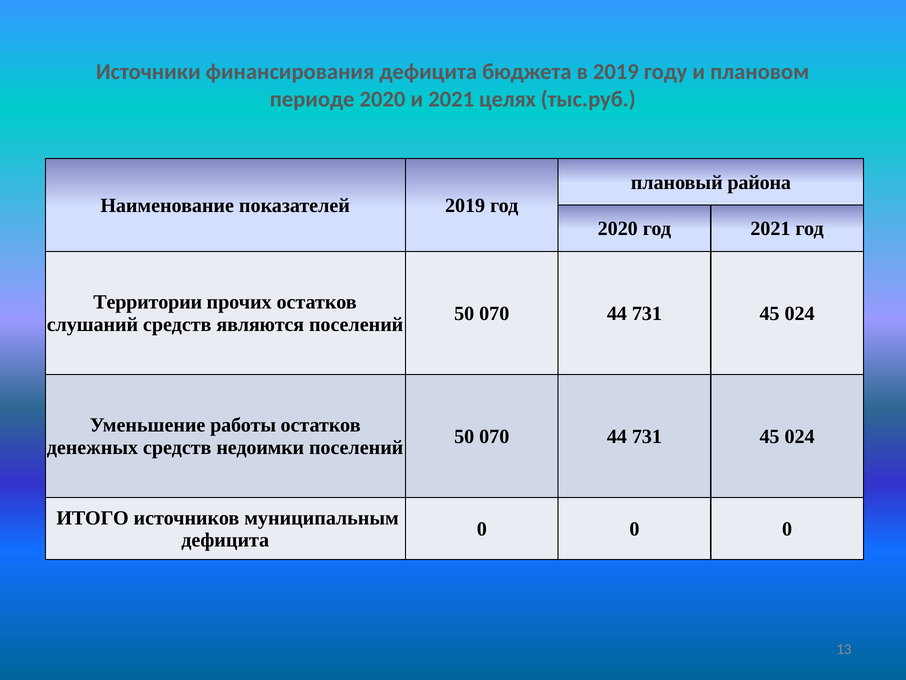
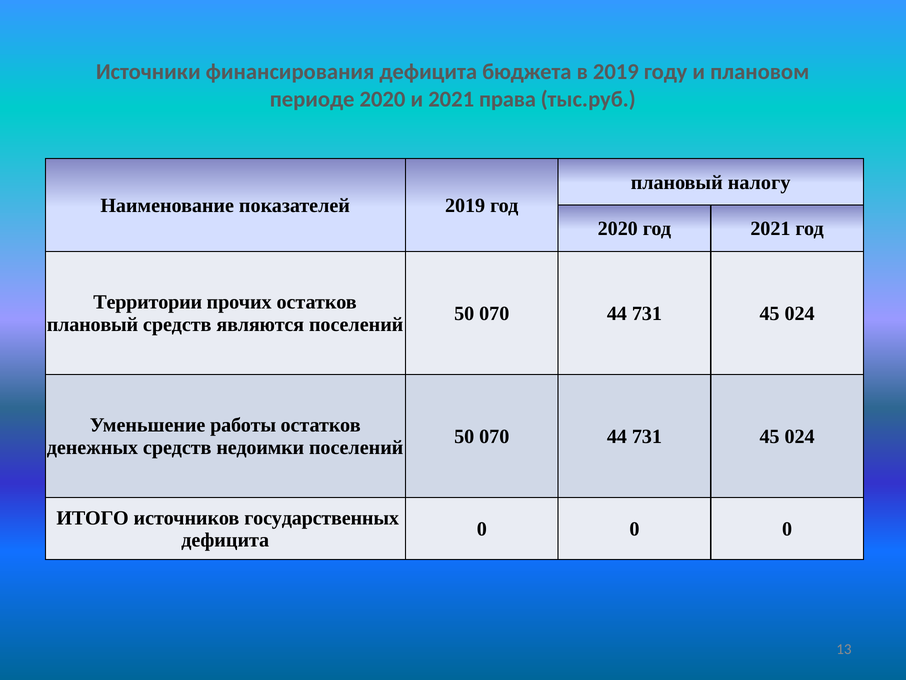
целях: целях -> права
района: района -> налогу
слушаний at (92, 324): слушаний -> плановый
муниципальным: муниципальным -> государственных
